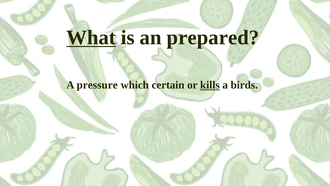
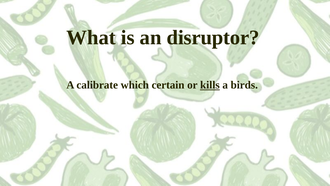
What underline: present -> none
prepared: prepared -> disruptor
pressure: pressure -> calibrate
